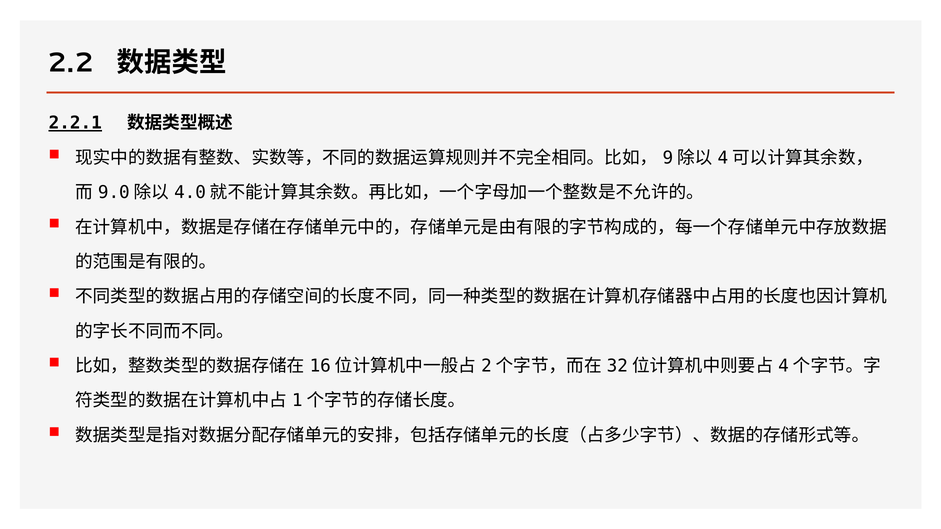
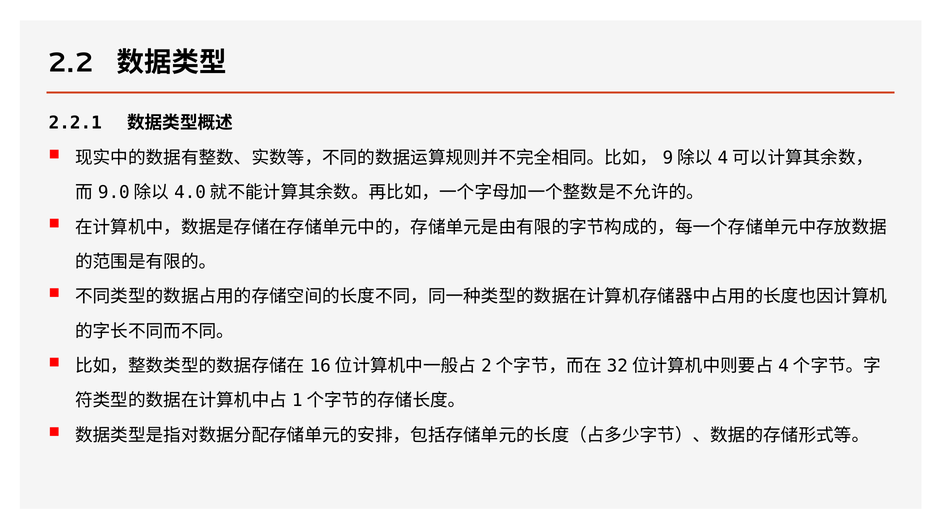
2.2.1 underline: present -> none
